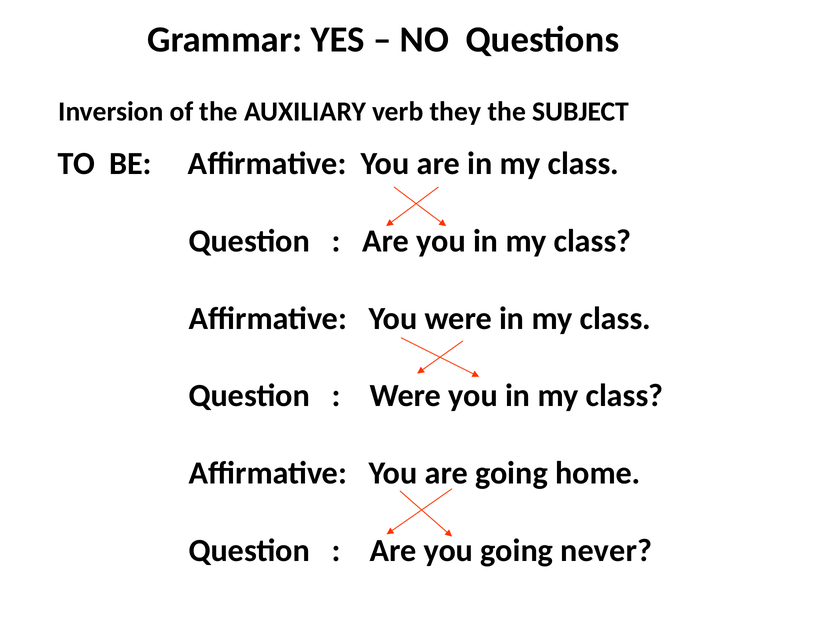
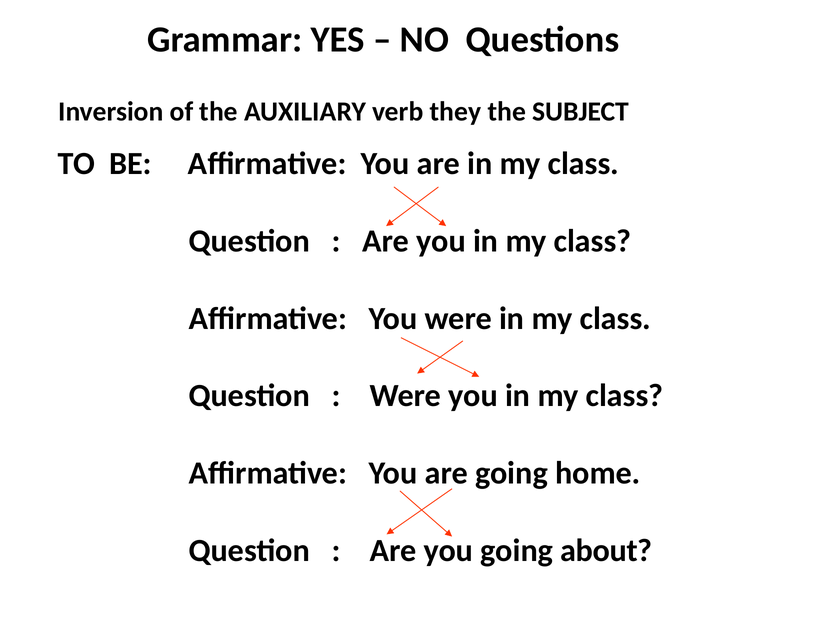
never: never -> about
